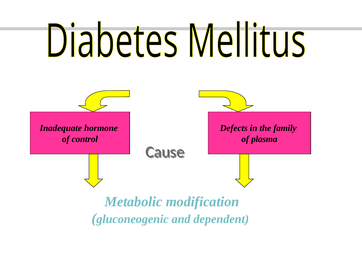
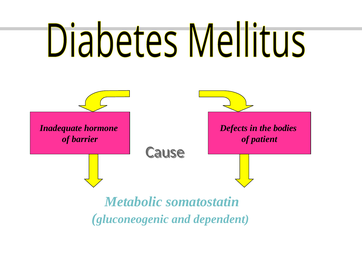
family: family -> bodies
control: control -> barrier
plasma: plasma -> patient
modification: modification -> somatostatin
